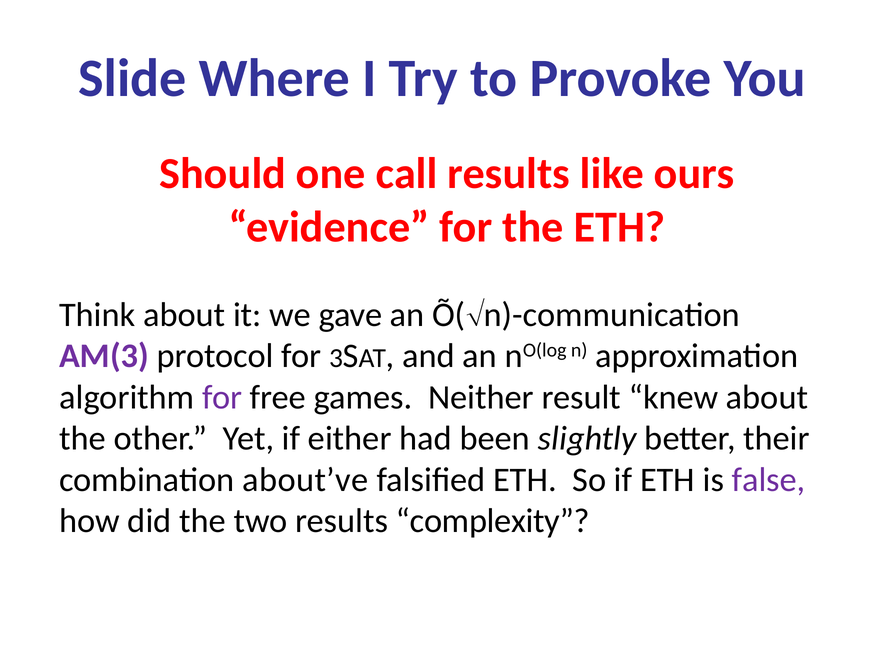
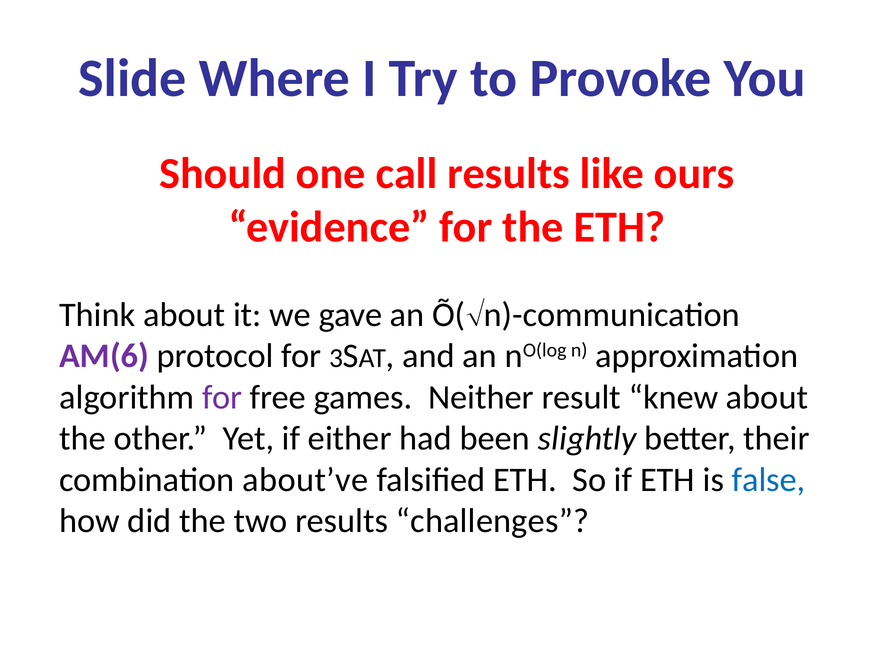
AM(3: AM(3 -> AM(6
false colour: purple -> blue
complexity: complexity -> challenges
